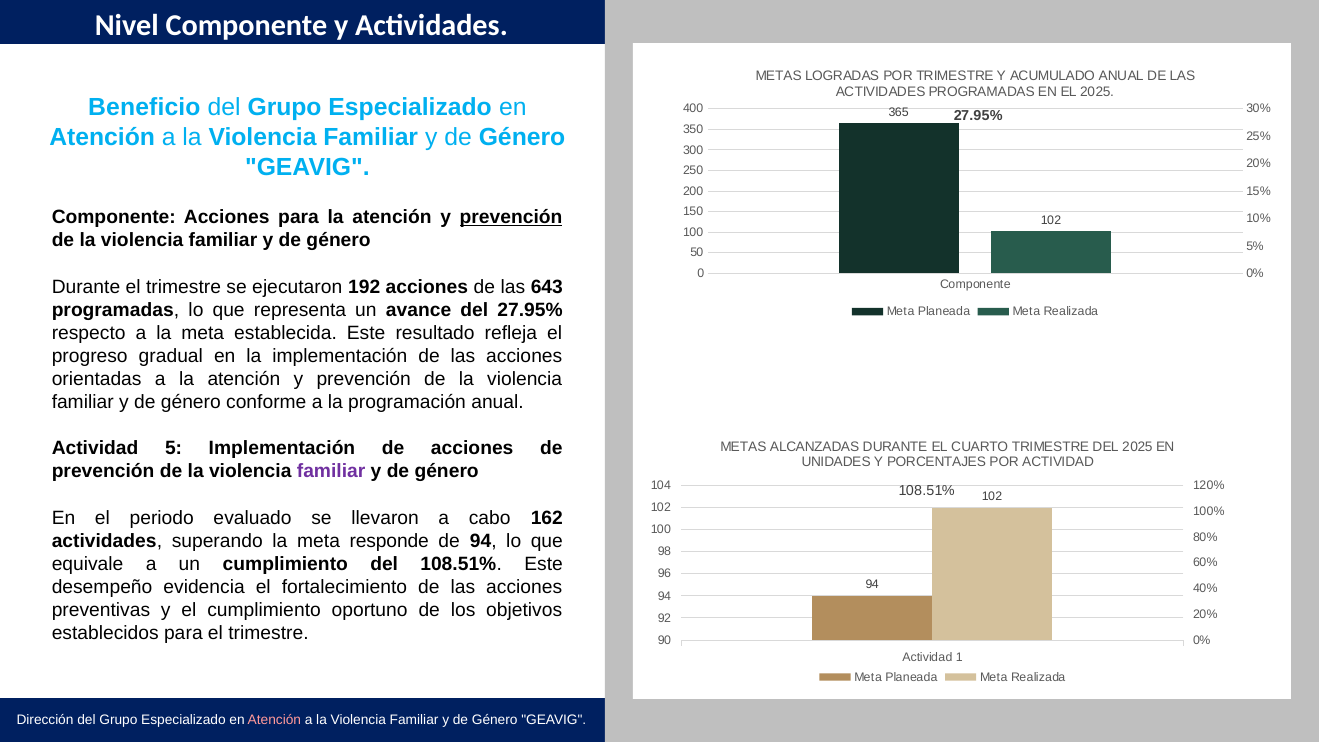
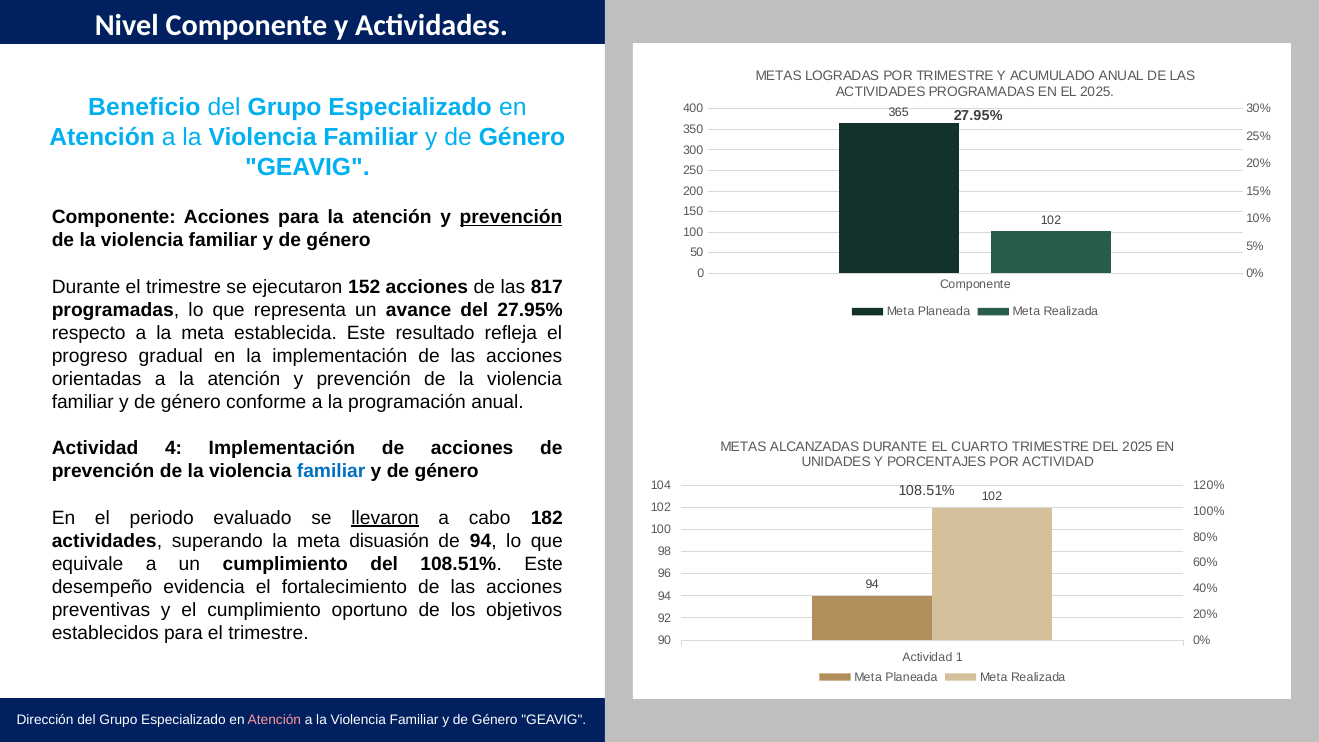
192: 192 -> 152
643: 643 -> 817
5: 5 -> 4
familiar at (331, 471) colour: purple -> blue
llevaron underline: none -> present
162: 162 -> 182
responde: responde -> disuasión
